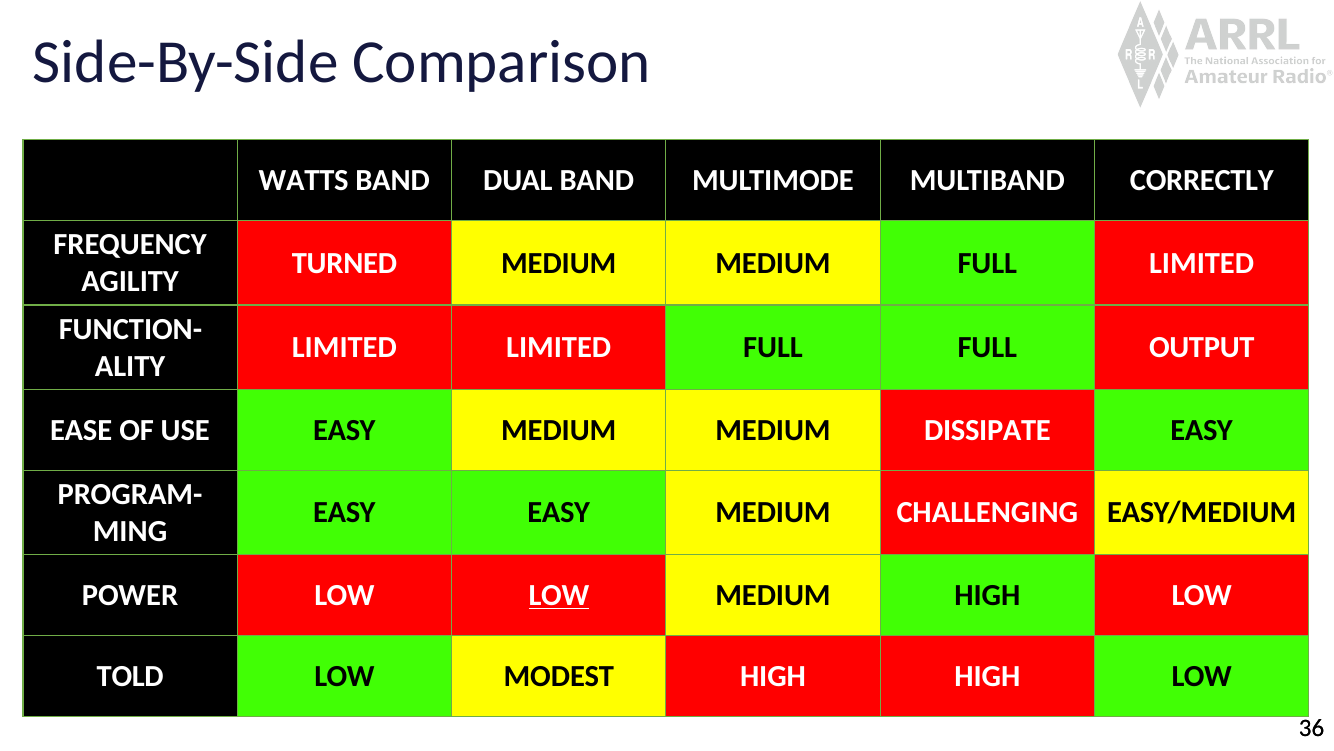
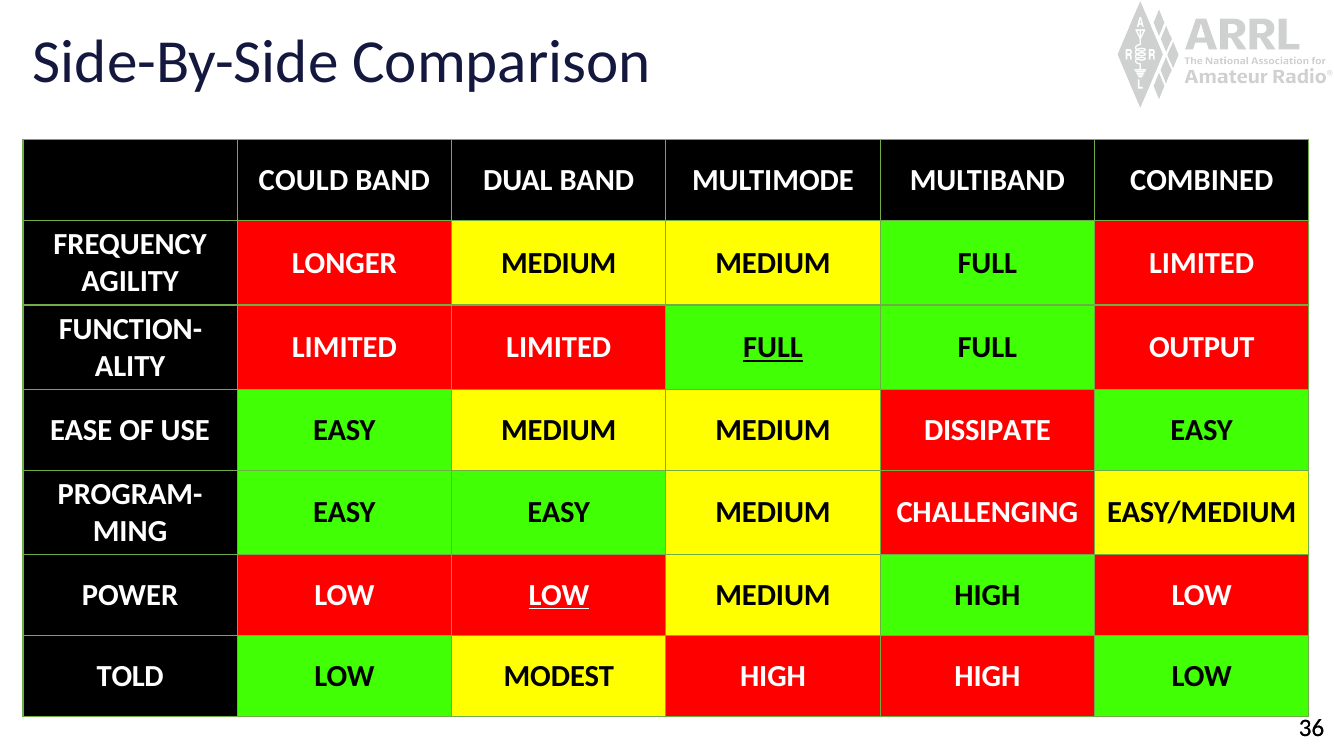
WATTS: WATTS -> COULD
CORRECTLY: CORRECTLY -> COMBINED
TURNED: TURNED -> LONGER
FULL at (773, 347) underline: none -> present
